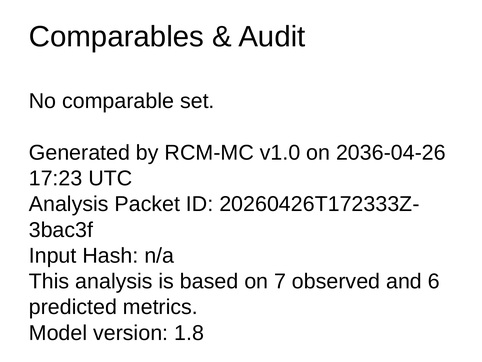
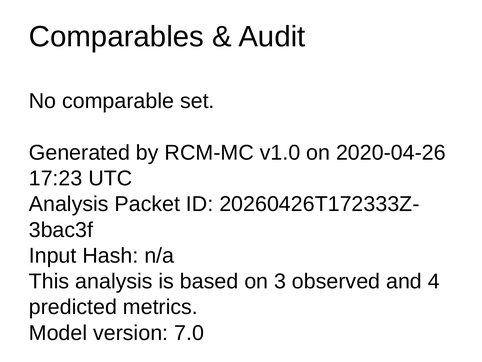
2036-04-26: 2036-04-26 -> 2020-04-26
7: 7 -> 3
6: 6 -> 4
1.8: 1.8 -> 7.0
